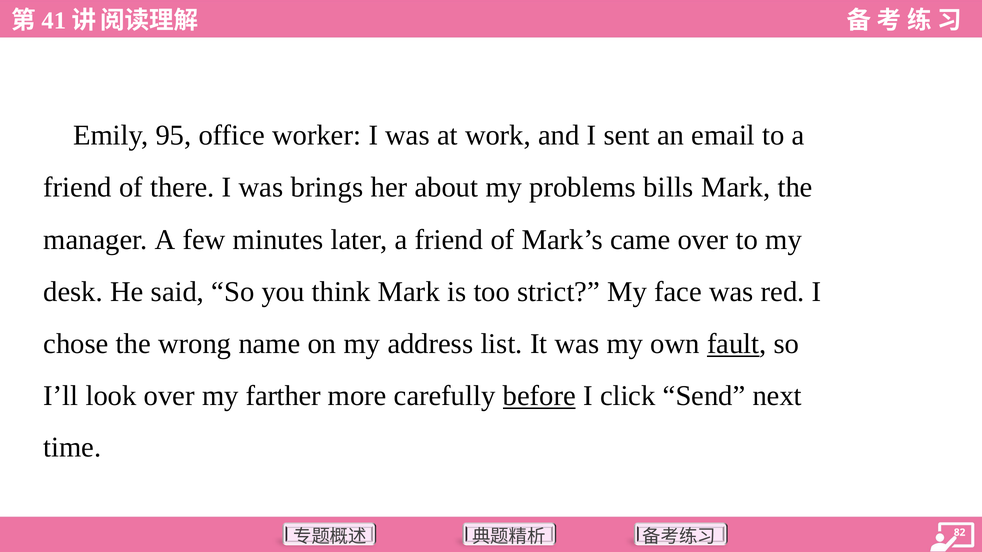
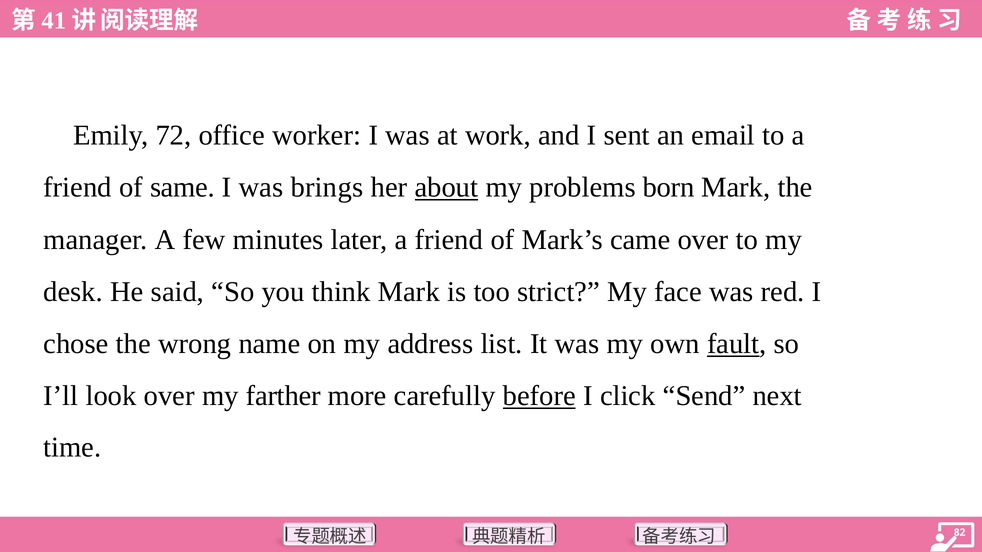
95: 95 -> 72
there: there -> same
about underline: none -> present
bills: bills -> born
